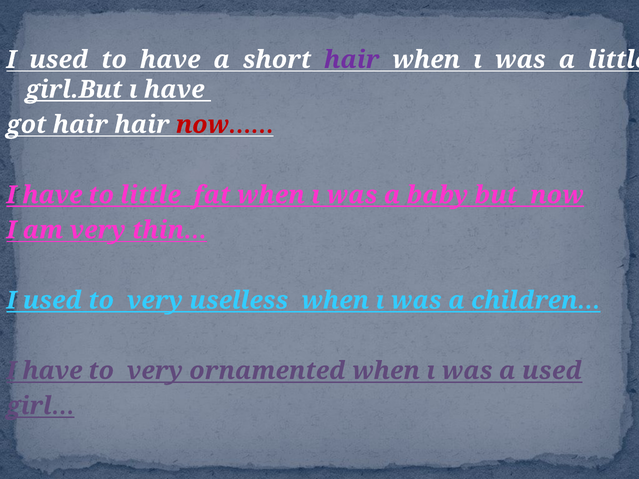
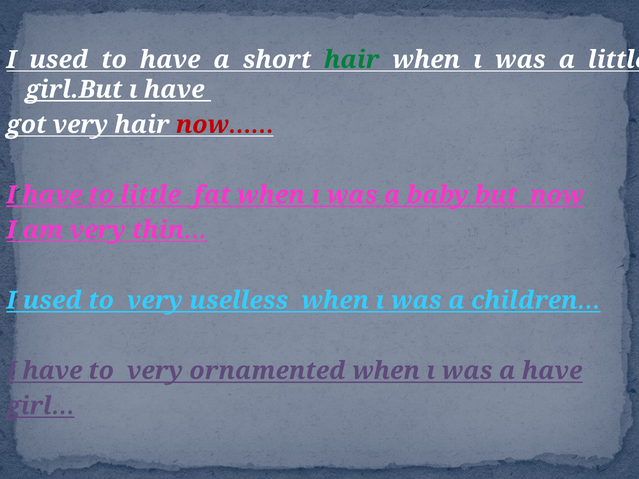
hair at (352, 60) colour: purple -> green
got hair: hair -> very
a used: used -> have
